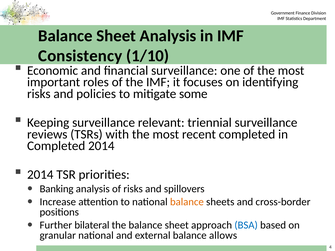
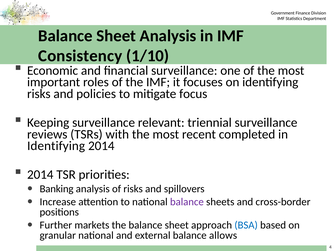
some: some -> focus
Completed at (56, 146): Completed -> Identifying
balance at (187, 202) colour: orange -> purple
bilateral: bilateral -> markets
